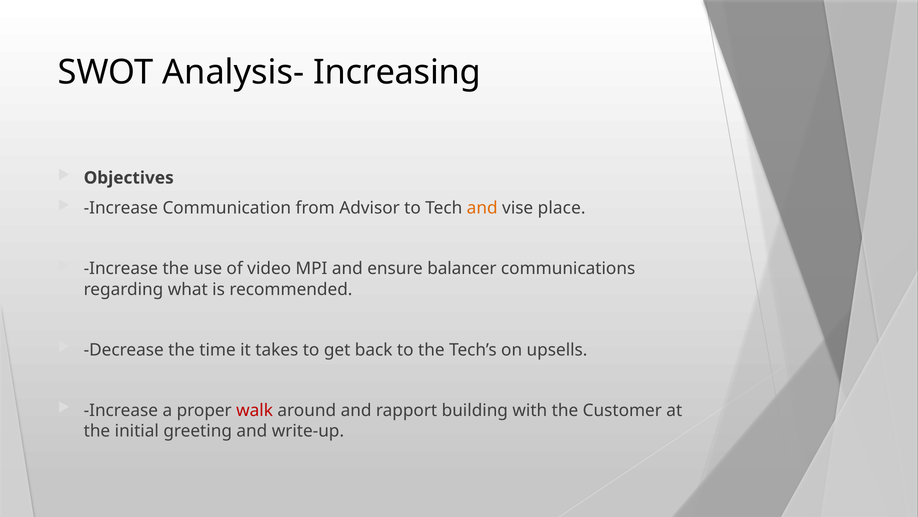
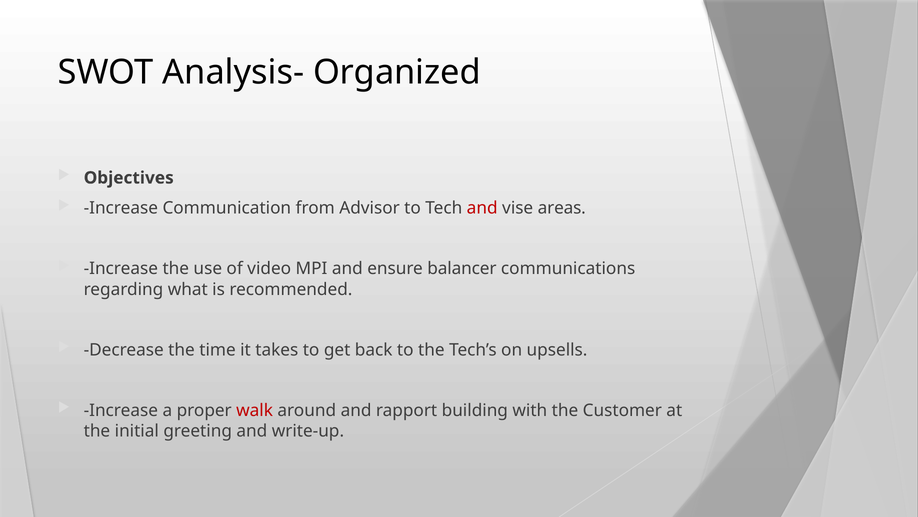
Increasing: Increasing -> Organized
and at (482, 208) colour: orange -> red
place: place -> areas
